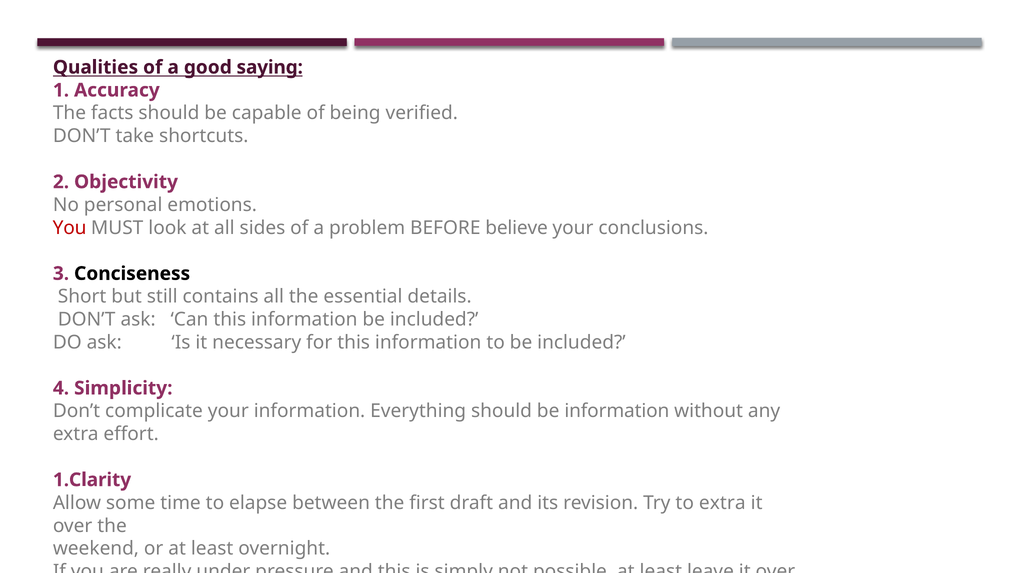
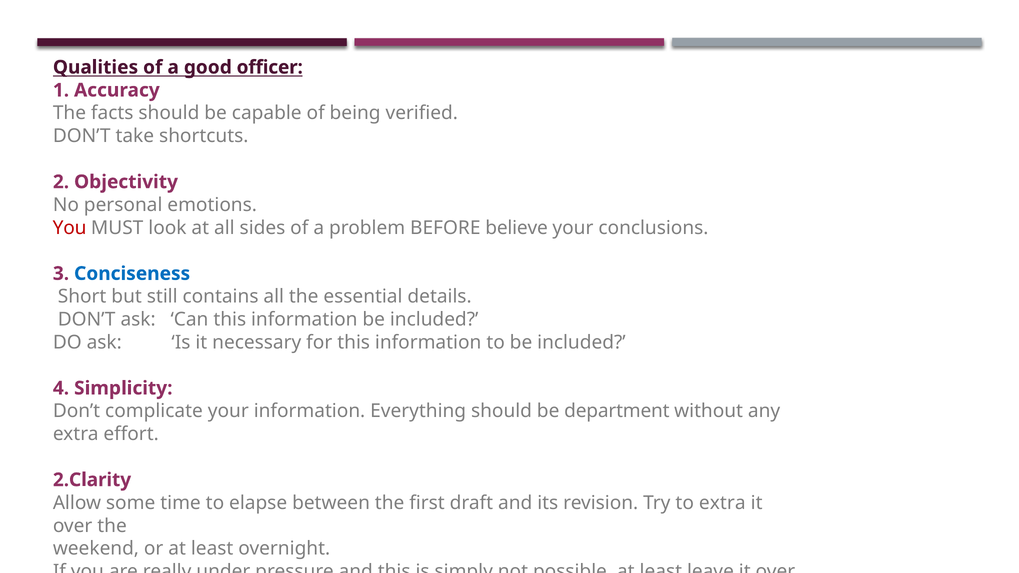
saying: saying -> officer
Conciseness colour: black -> blue
be information: information -> department
1.Clarity: 1.Clarity -> 2.Clarity
